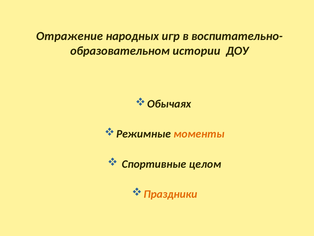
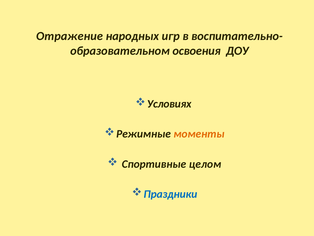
истории: истории -> освоения
Обычаях: Обычаях -> Условиях
Праздники colour: orange -> blue
